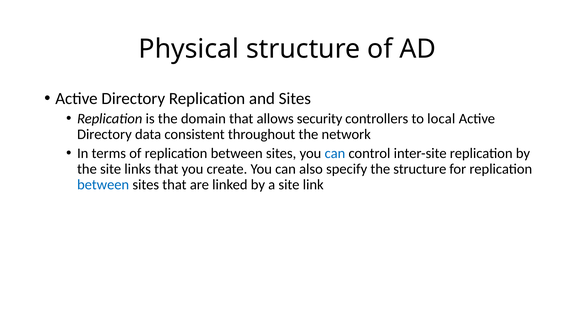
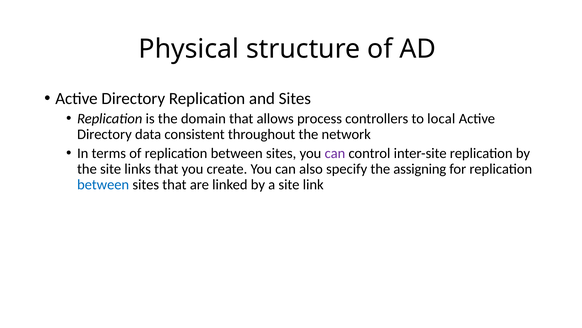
security: security -> process
can at (335, 153) colour: blue -> purple
the structure: structure -> assigning
